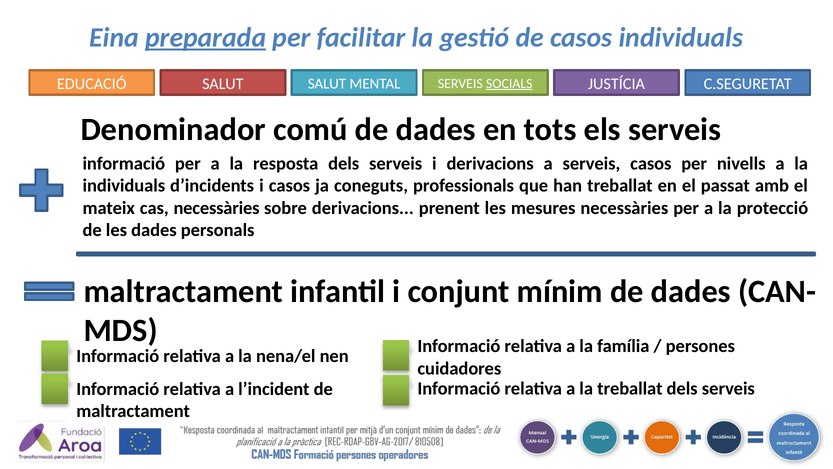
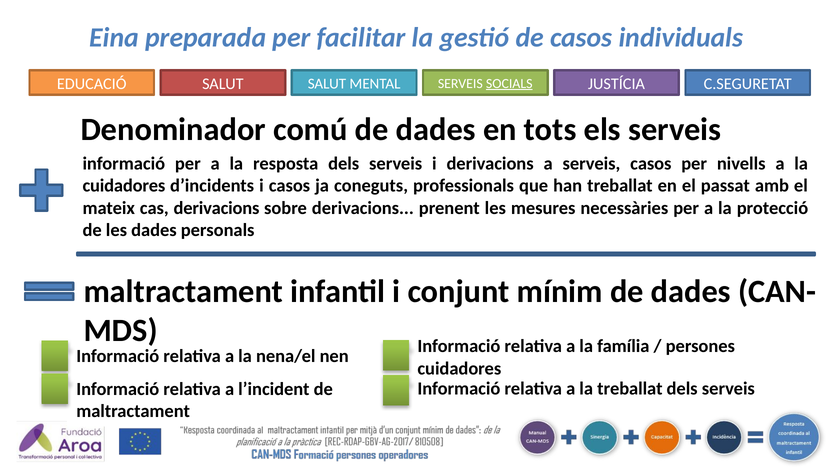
preparada underline: present -> none
individuals at (124, 186): individuals -> cuidadores
cas necessàries: necessàries -> derivacions
